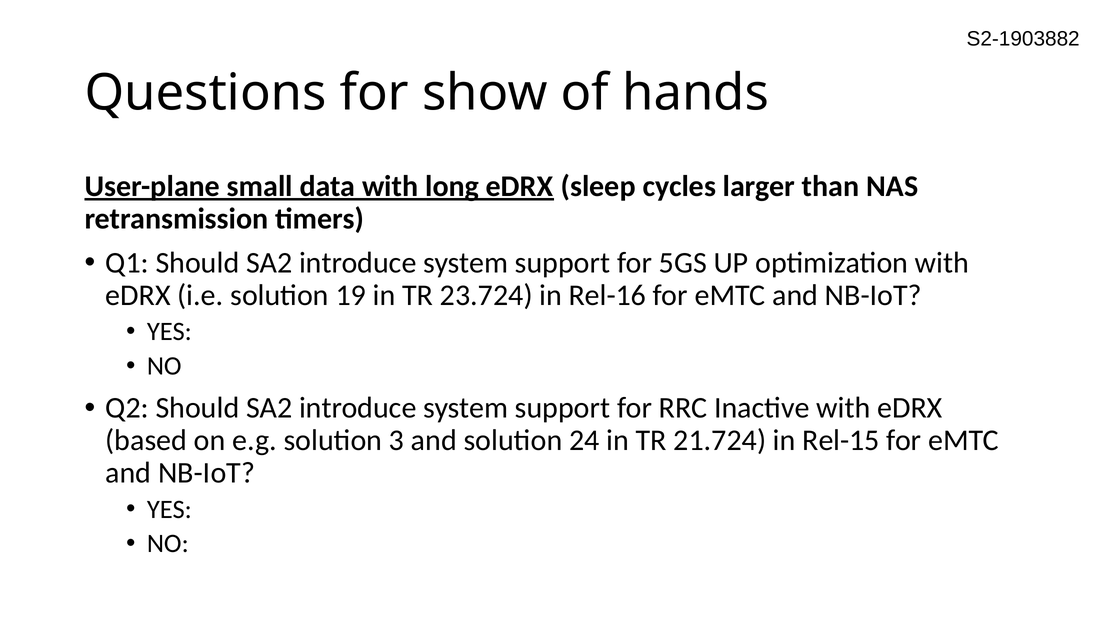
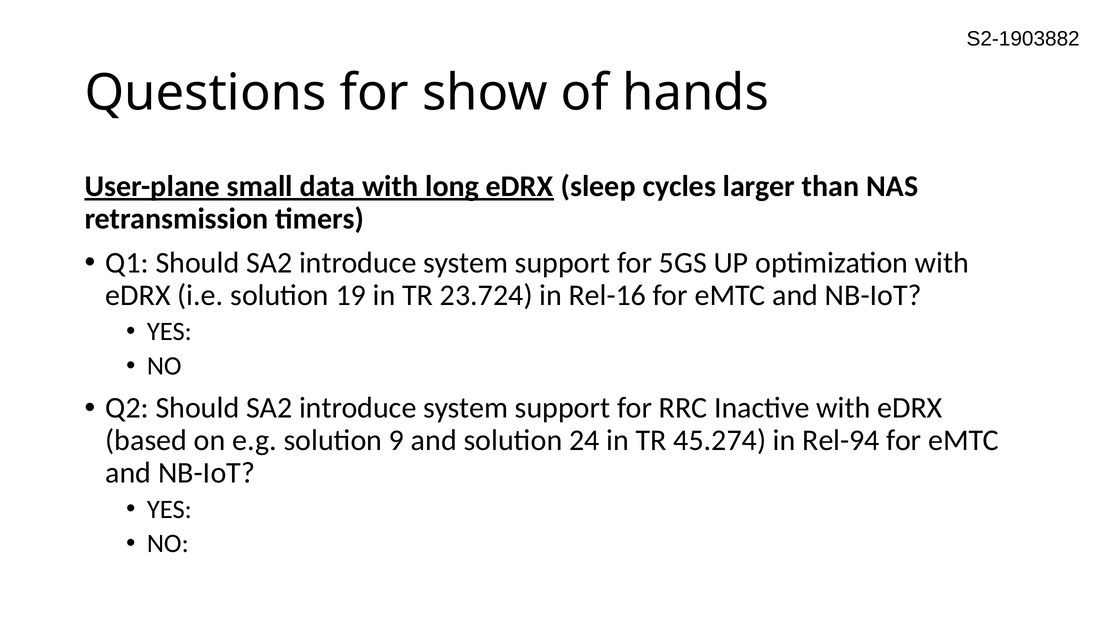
3: 3 -> 9
21.724: 21.724 -> 45.274
Rel-15: Rel-15 -> Rel-94
